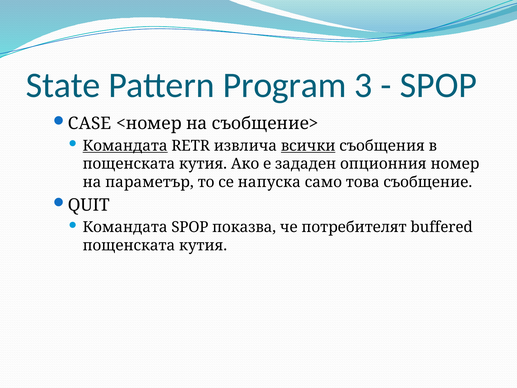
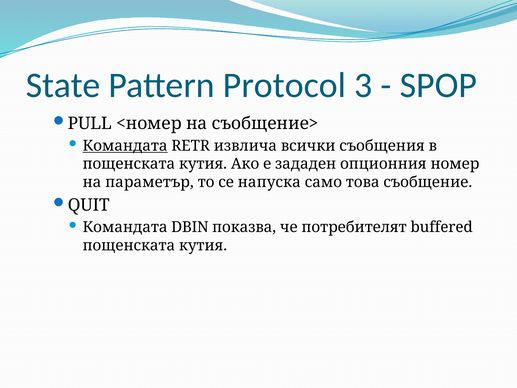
Program: Program -> Protocol
CASE: CASE -> PULL
всички underline: present -> none
Командата SPOP: SPOP -> DBIN
